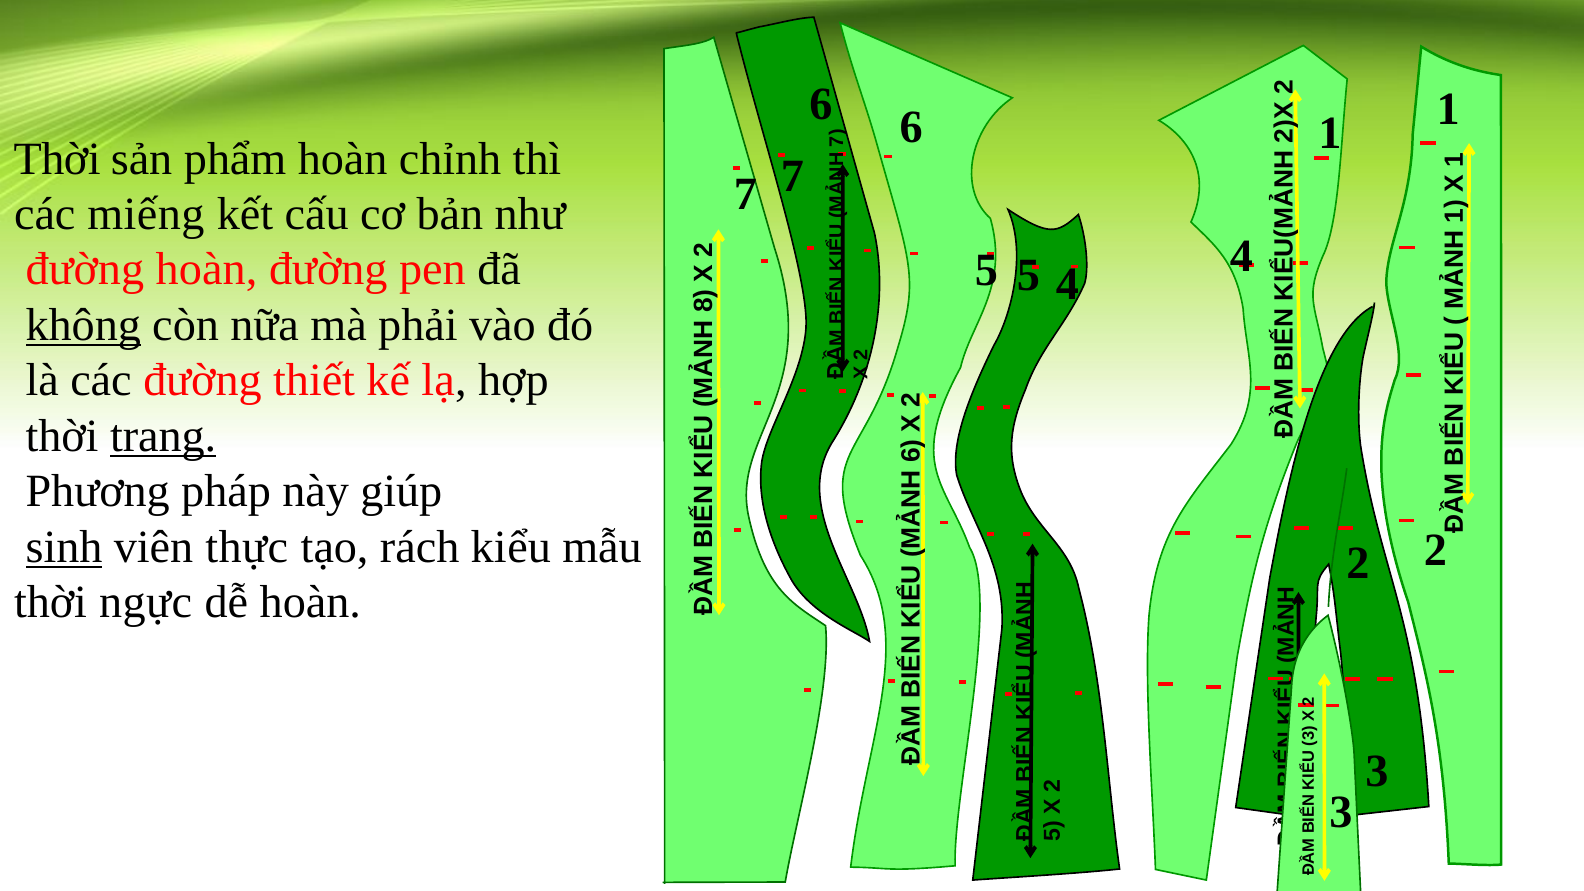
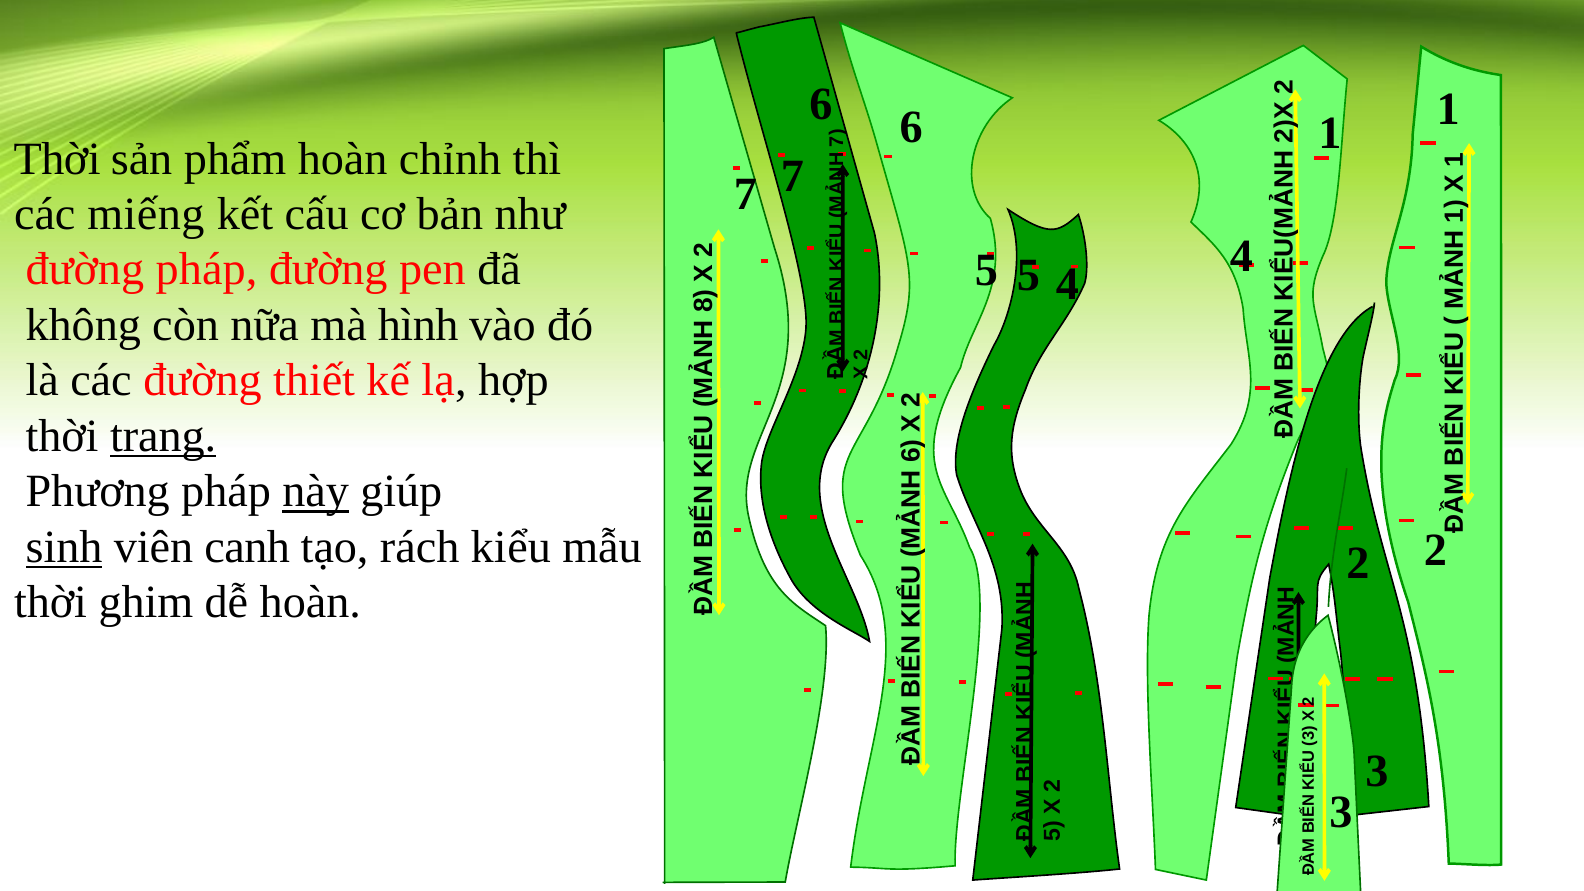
đường hoàn: hoàn -> pháp
không underline: present -> none
phải: phải -> hình
này underline: none -> present
thực: thực -> canh
ngực: ngực -> ghim
